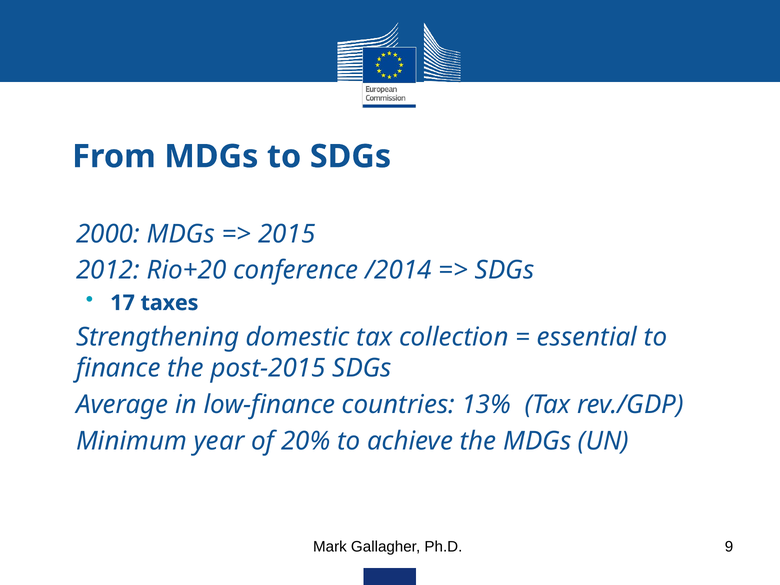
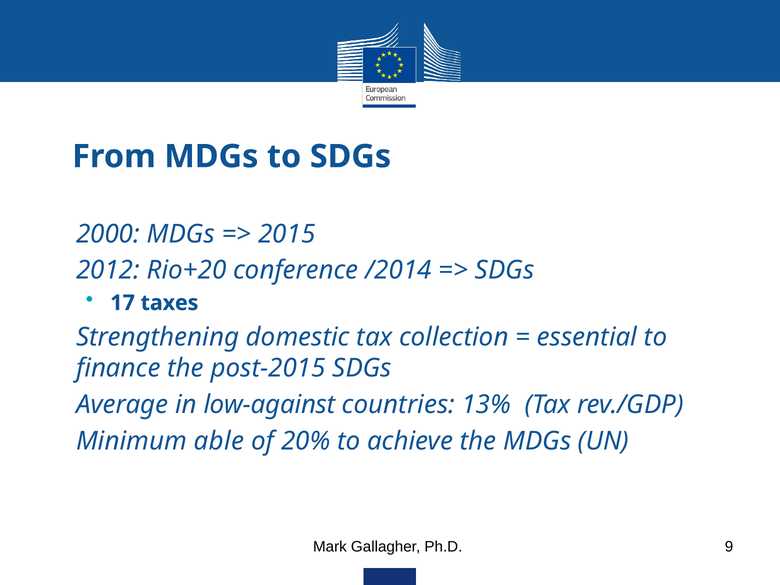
low-finance: low-finance -> low-against
year: year -> able
